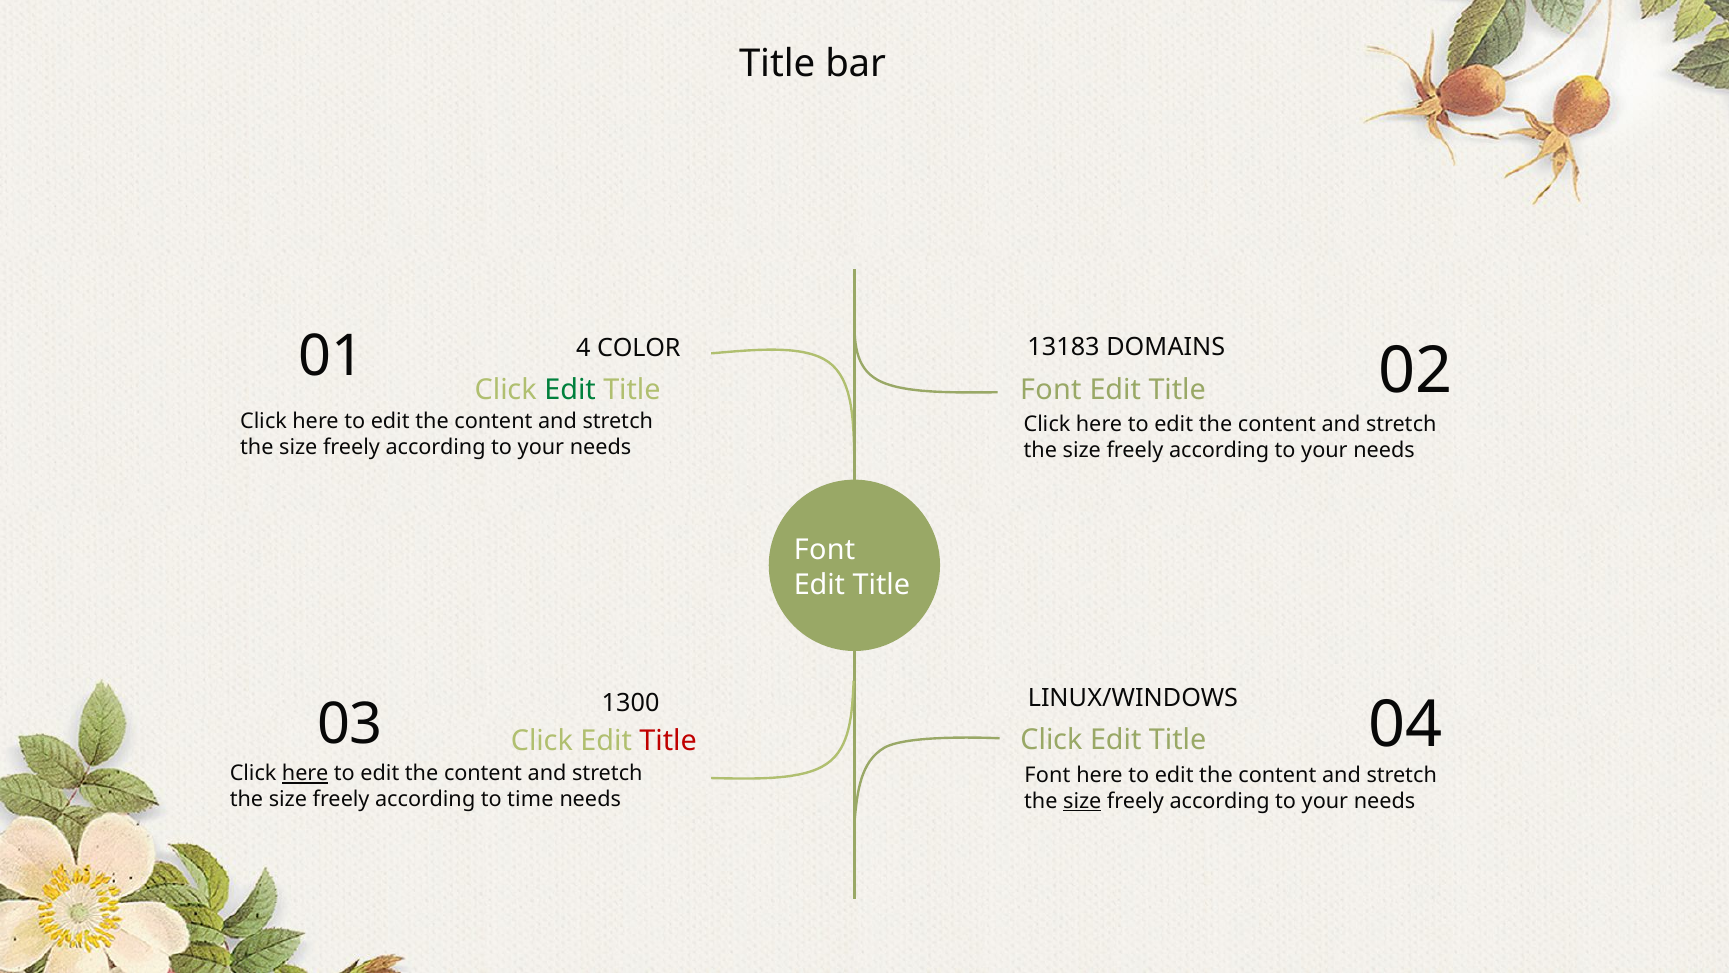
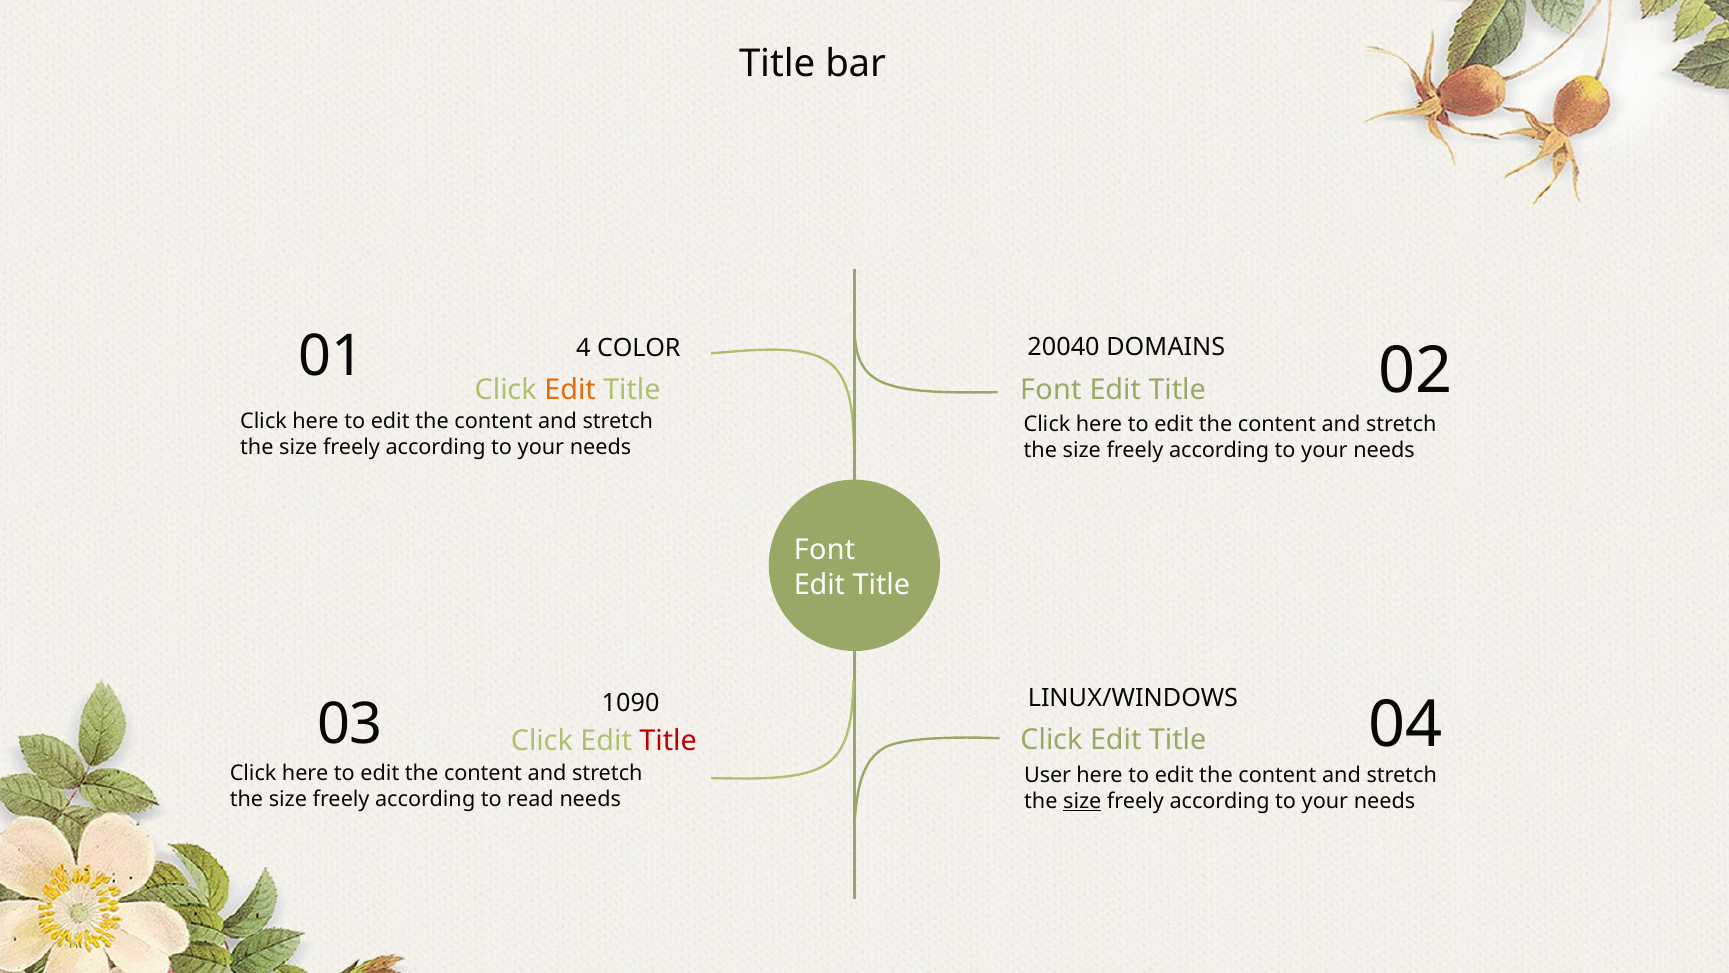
13183: 13183 -> 20040
Edit at (570, 390) colour: green -> orange
1300: 1300 -> 1090
here at (305, 773) underline: present -> none
Font at (1047, 775): Font -> User
time: time -> read
